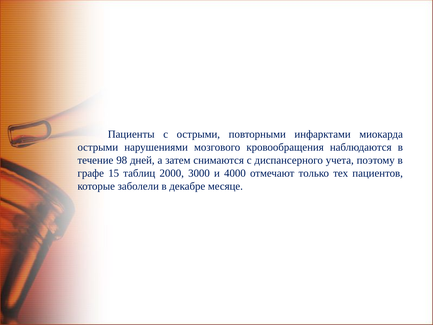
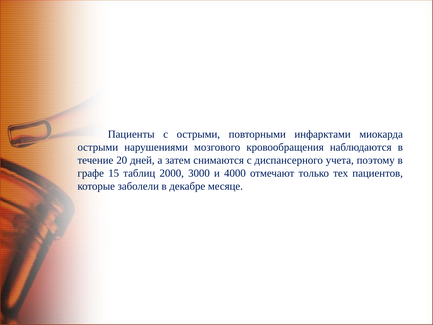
98: 98 -> 20
